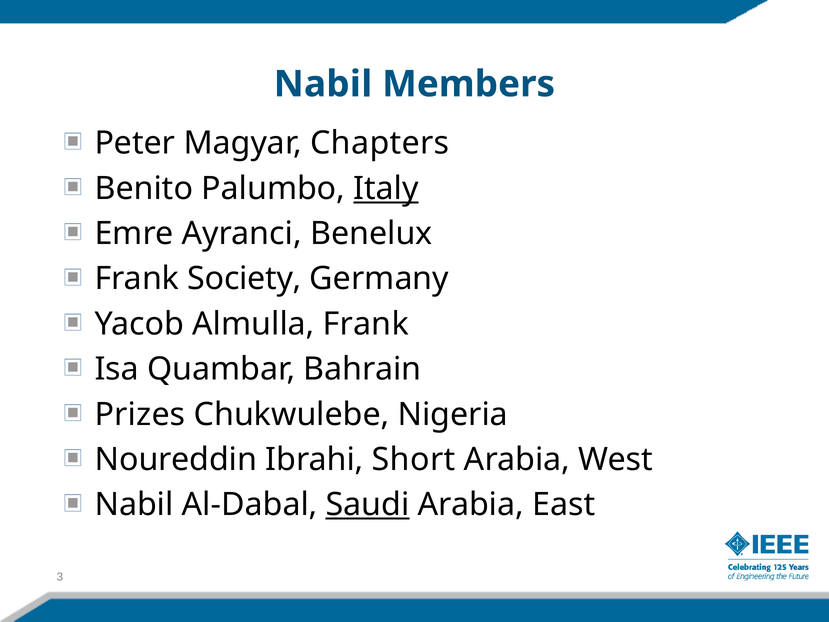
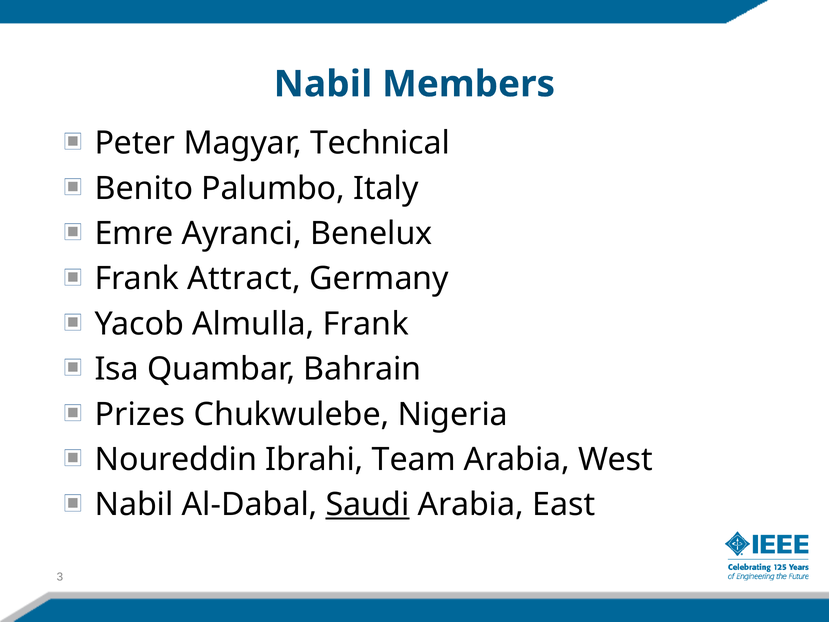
Chapters: Chapters -> Technical
Italy underline: present -> none
Society: Society -> Attract
Short: Short -> Team
